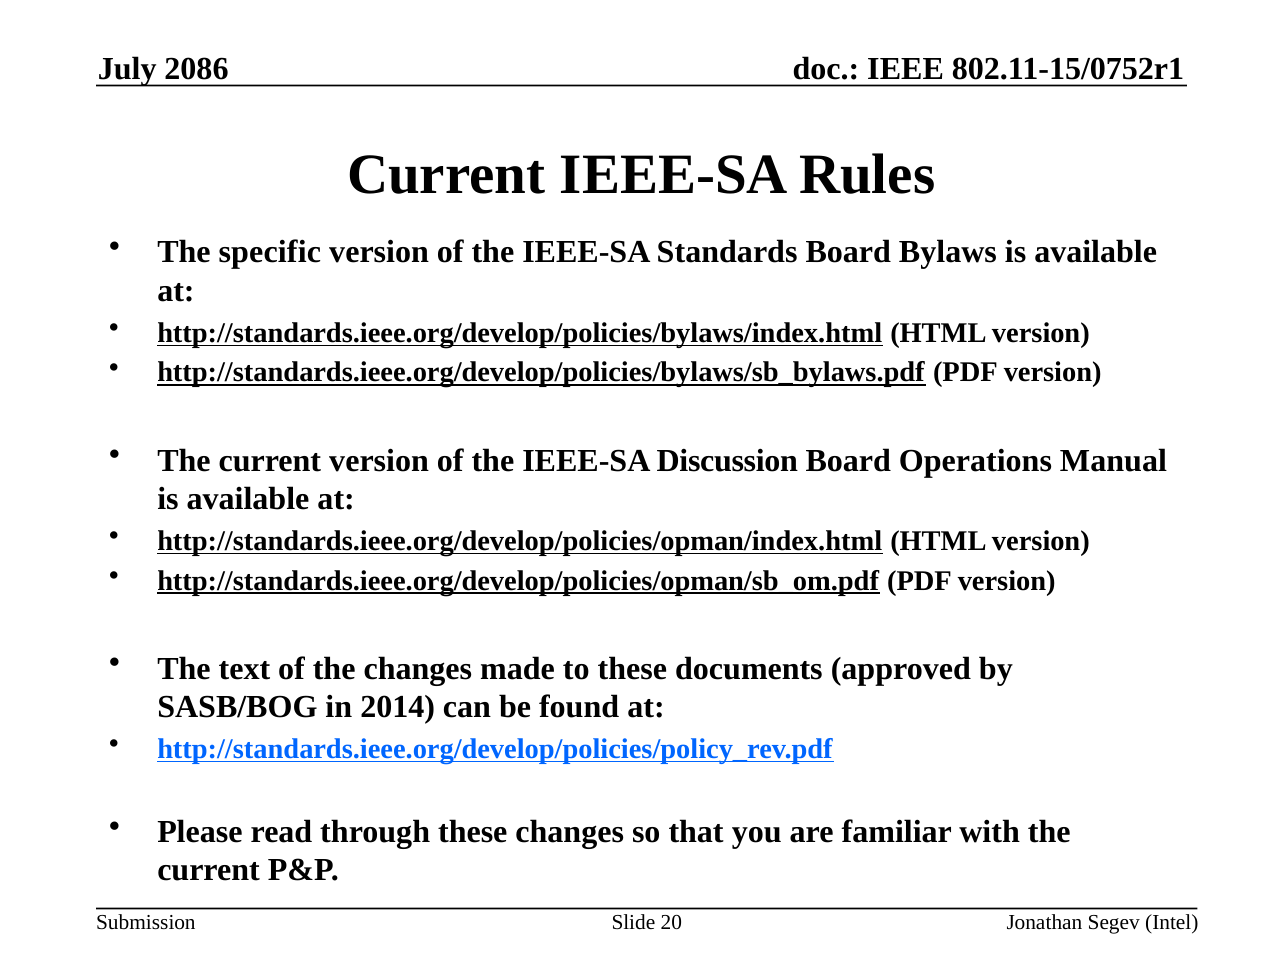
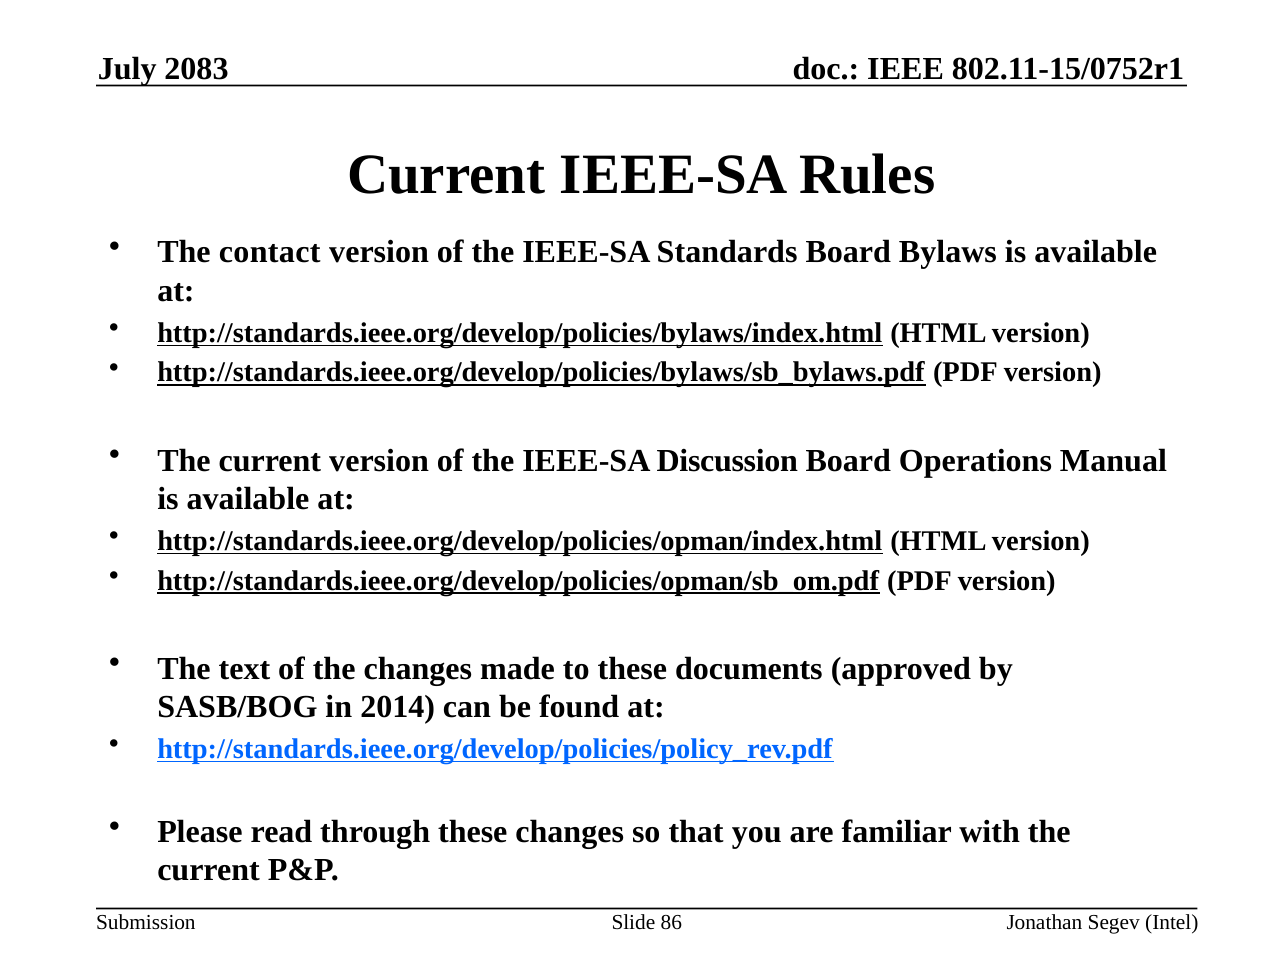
2086: 2086 -> 2083
specific: specific -> contact
20: 20 -> 86
